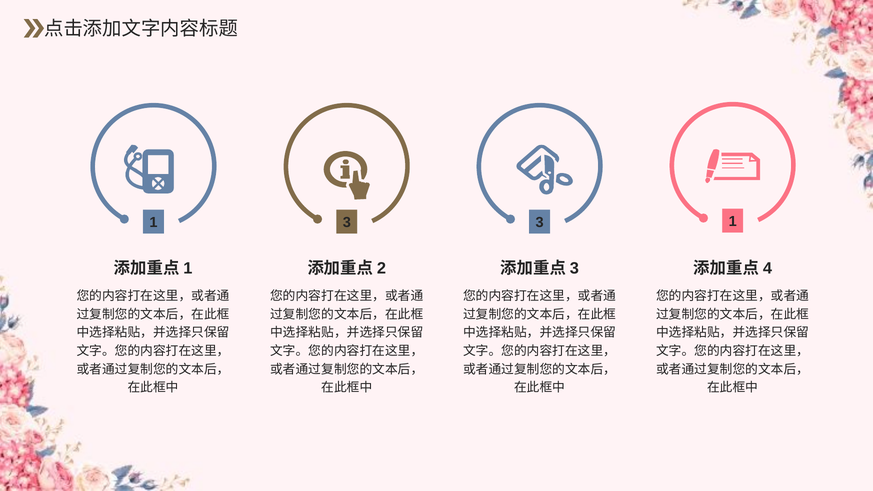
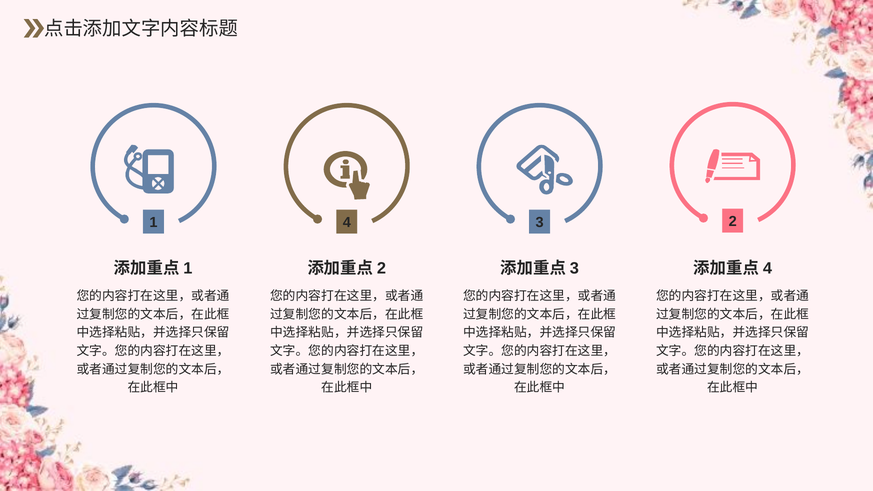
1 3: 3 -> 4
3 1: 1 -> 2
